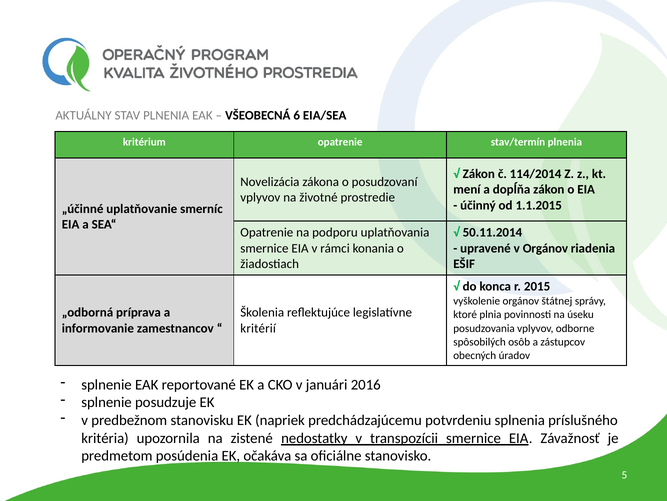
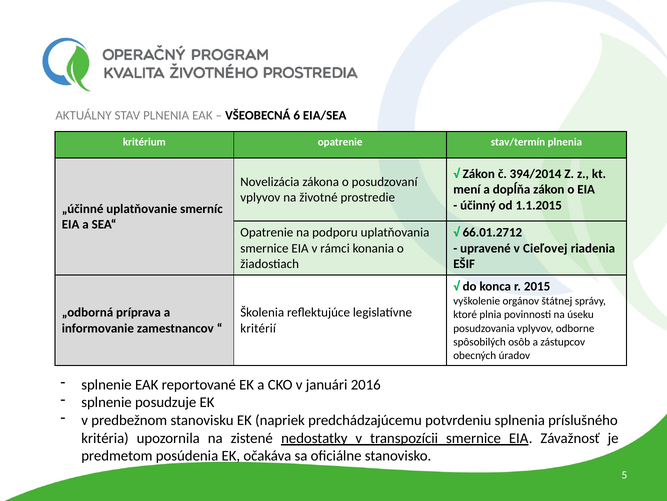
114/2014: 114/2014 -> 394/2014
50.11.2014: 50.11.2014 -> 66.01.2712
v Orgánov: Orgánov -> Cieľovej
